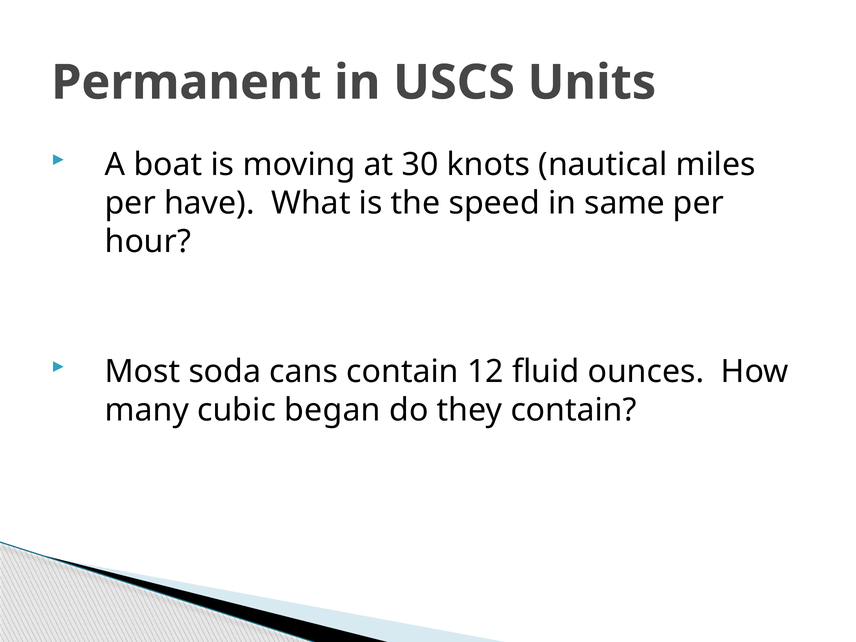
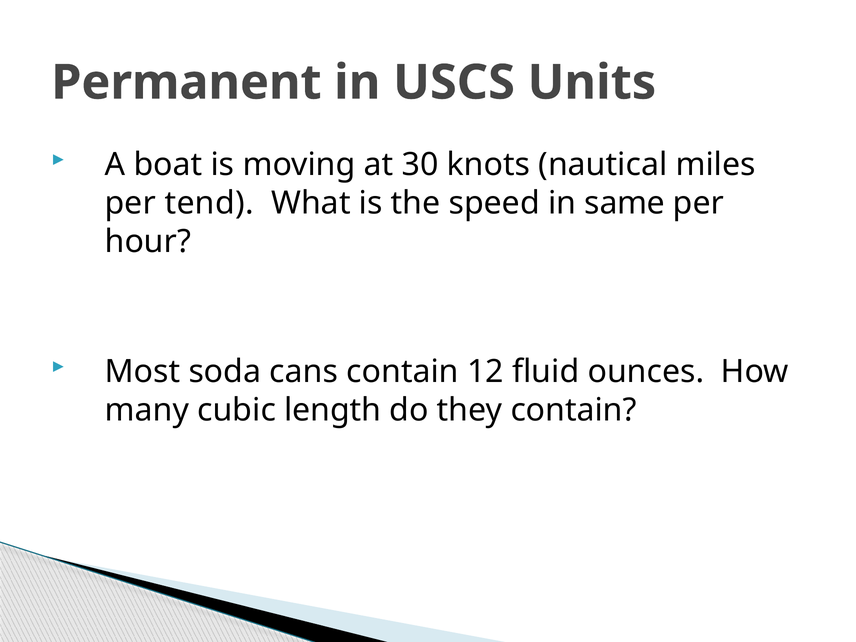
have: have -> tend
began: began -> length
